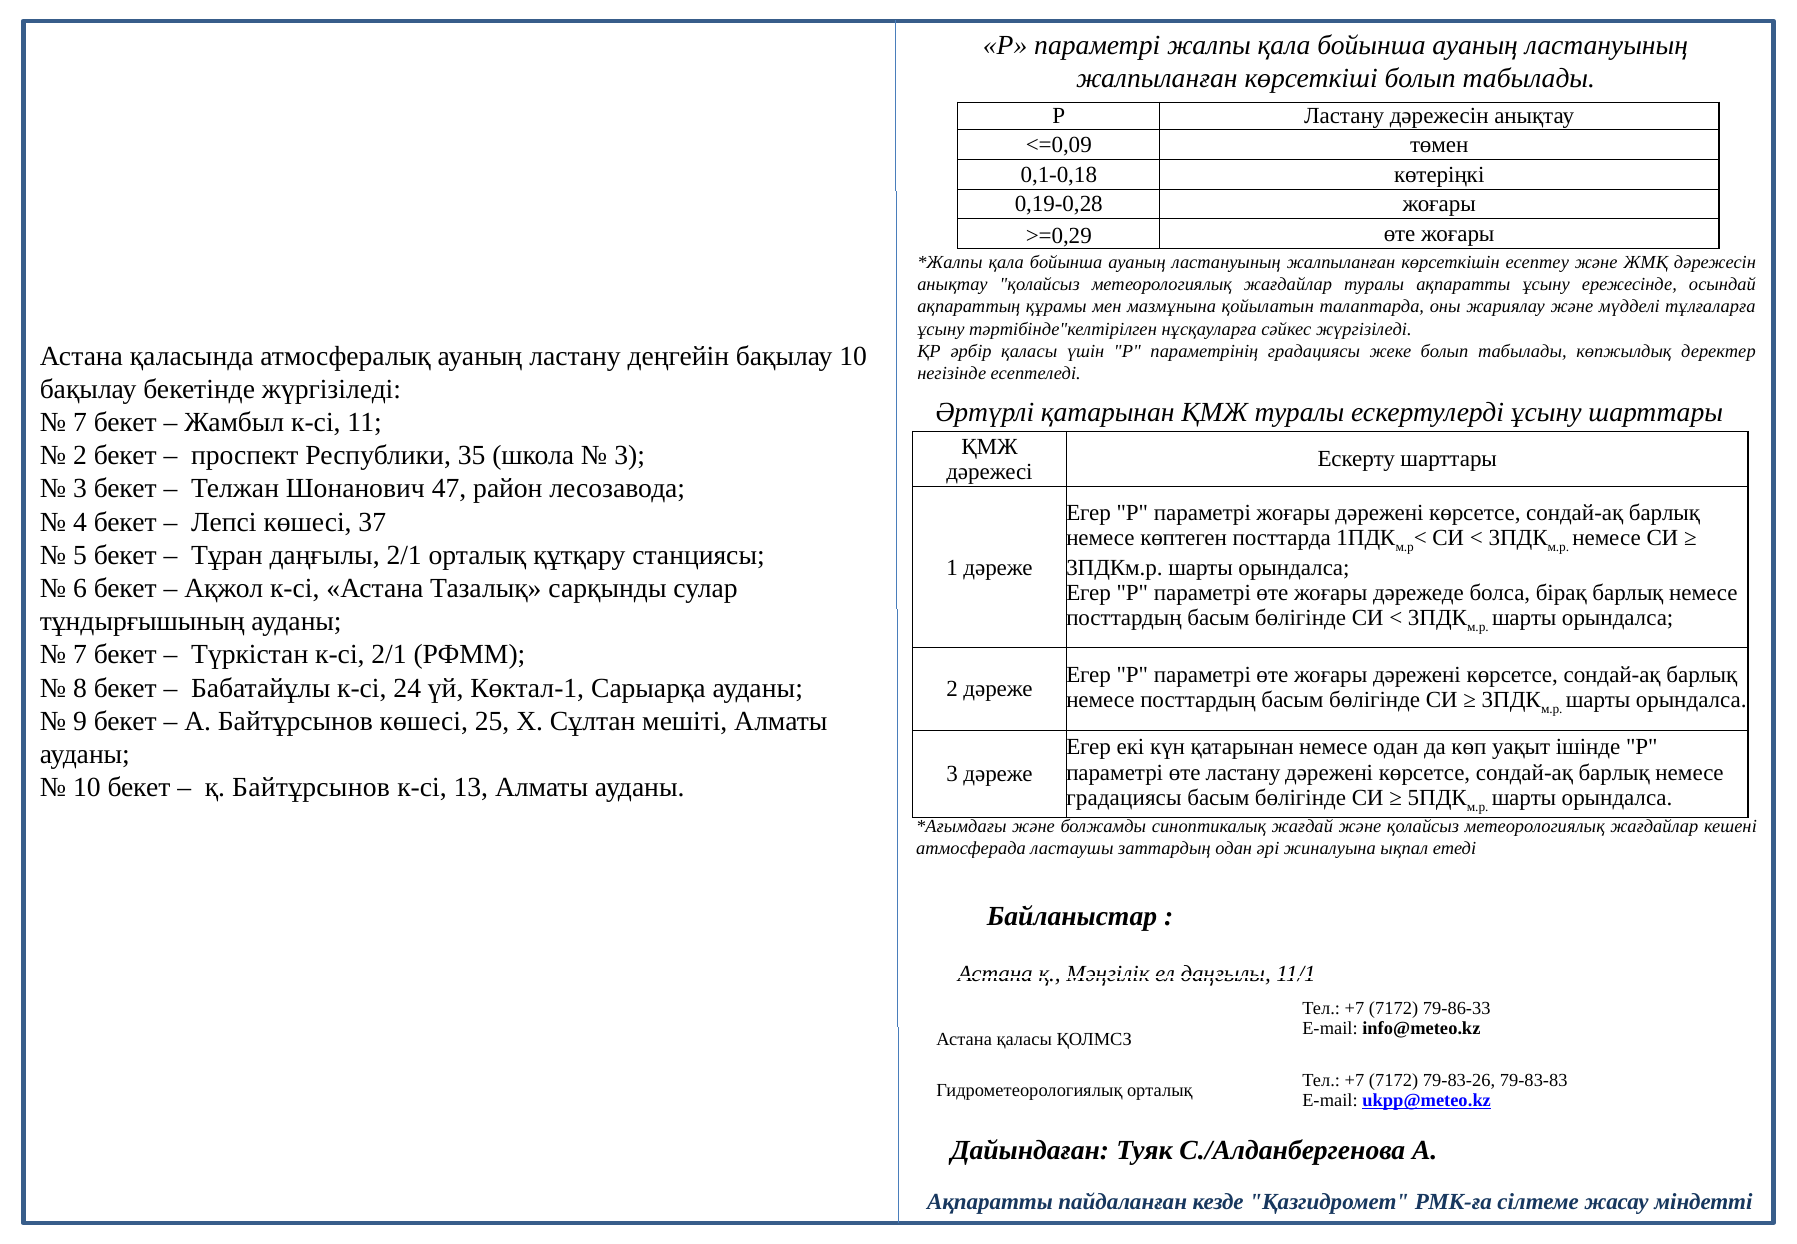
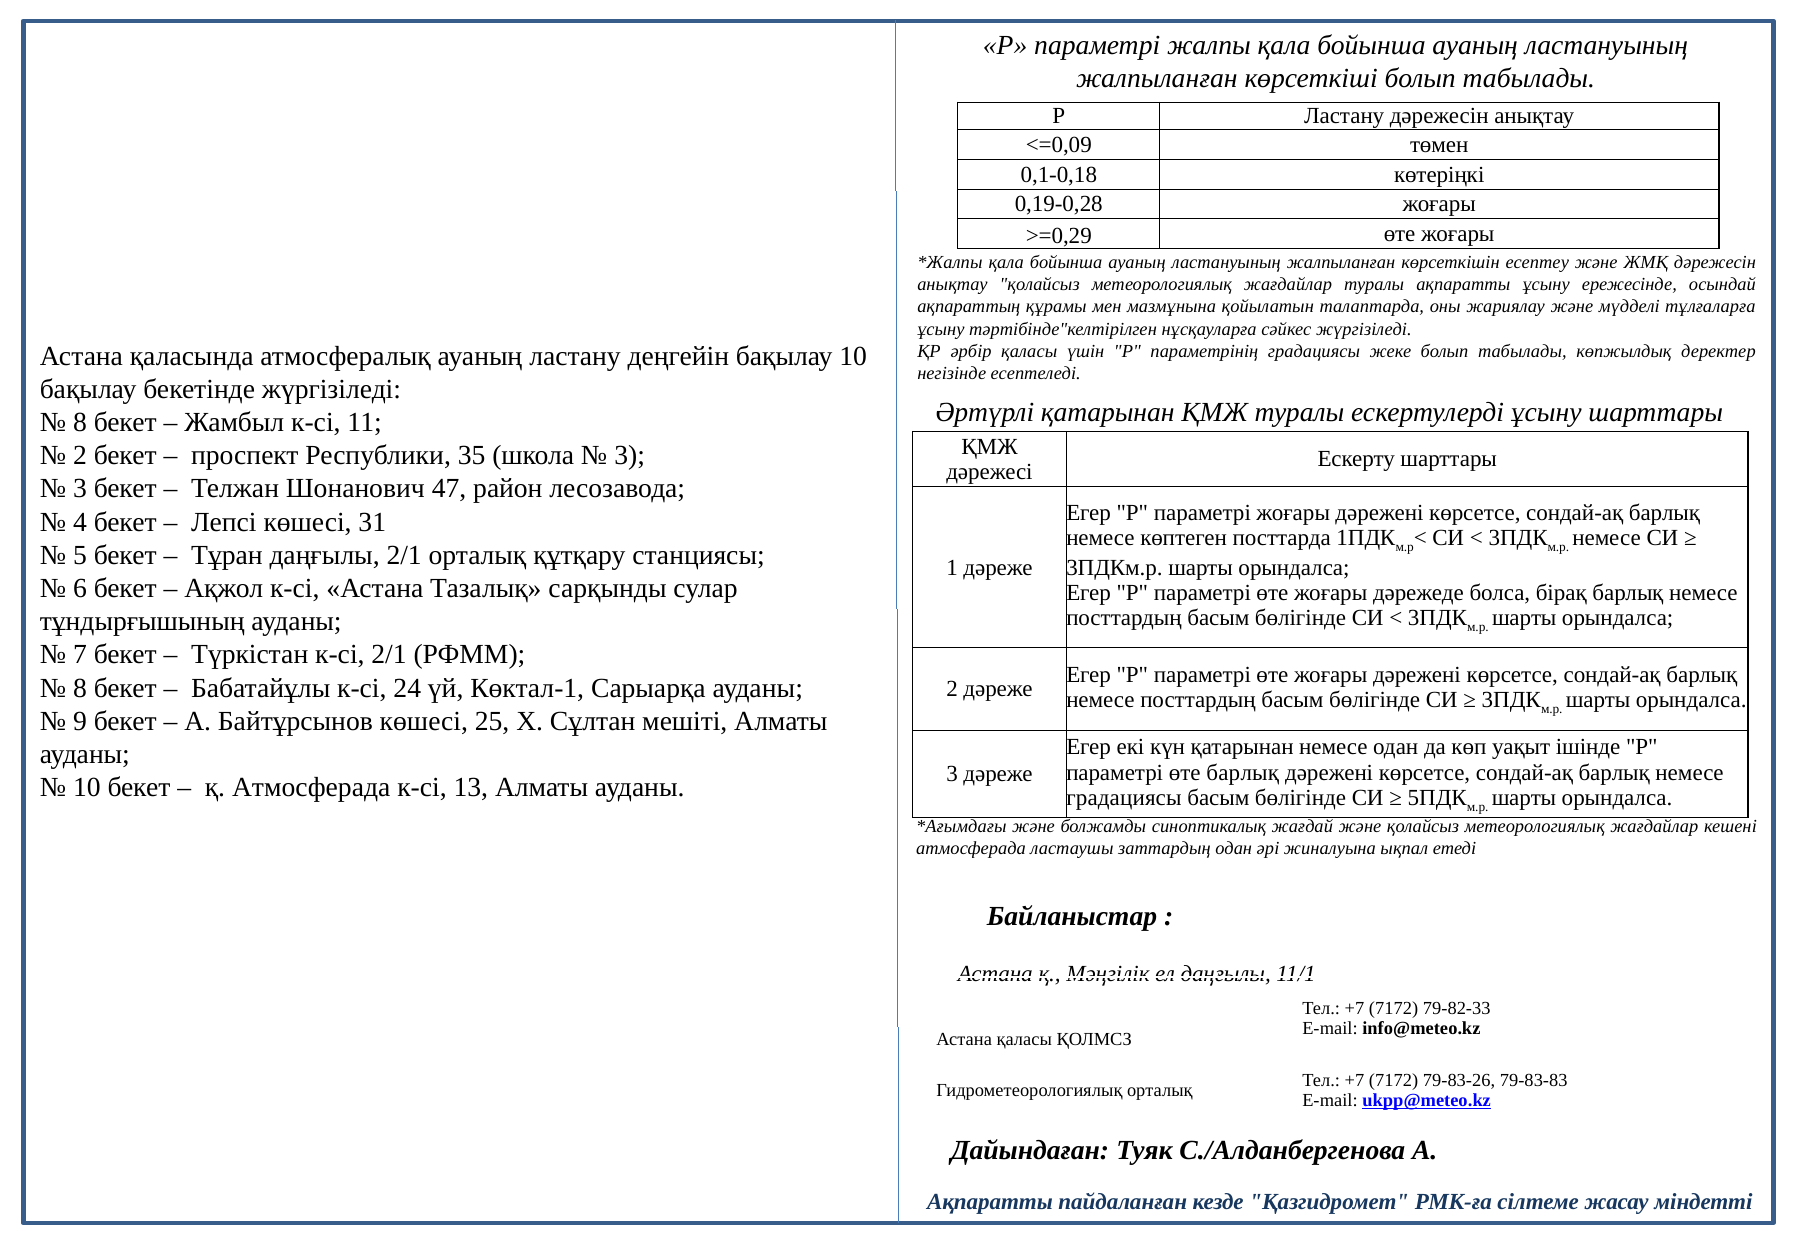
7 at (80, 423): 7 -> 8
37: 37 -> 31
өте ластану: ластану -> барлық
қ Байтұрсынов: Байтұрсынов -> Атмосферада
79-86-33: 79-86-33 -> 79-82-33
